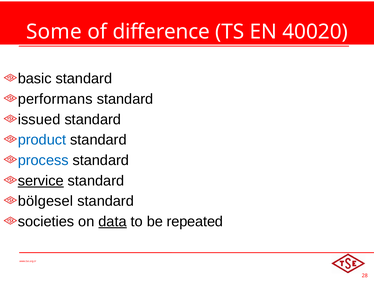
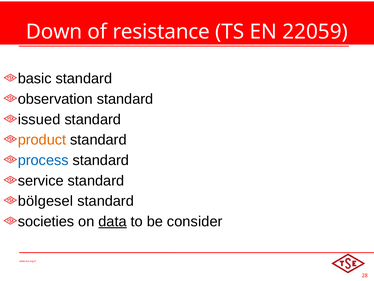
Some: Some -> Down
difference: difference -> resistance
40020: 40020 -> 22059
performans: performans -> observation
product colour: blue -> orange
service underline: present -> none
repeated: repeated -> consider
